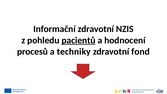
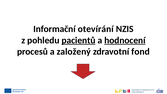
Informační zdravotní: zdravotní -> otevírání
hodnocení underline: none -> present
techniky: techniky -> založený
